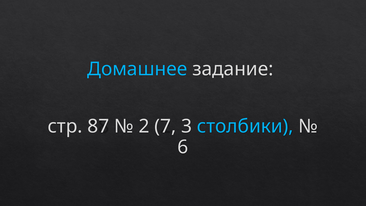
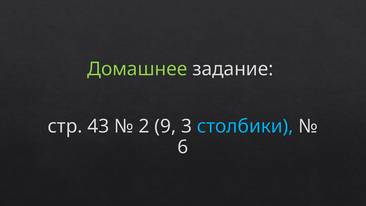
Домашнее colour: light blue -> light green
87: 87 -> 43
7: 7 -> 9
